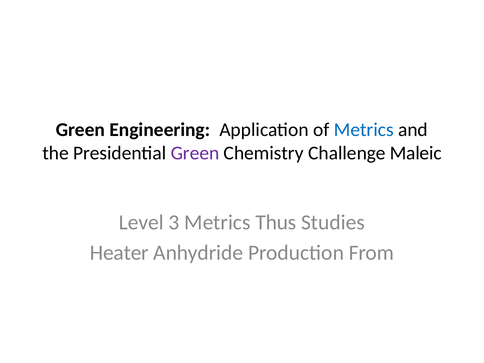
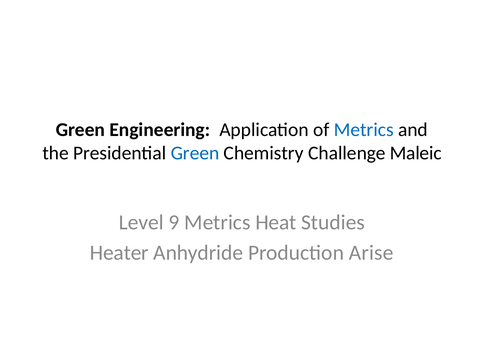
Green at (195, 153) colour: purple -> blue
3: 3 -> 9
Thus: Thus -> Heat
From: From -> Arise
